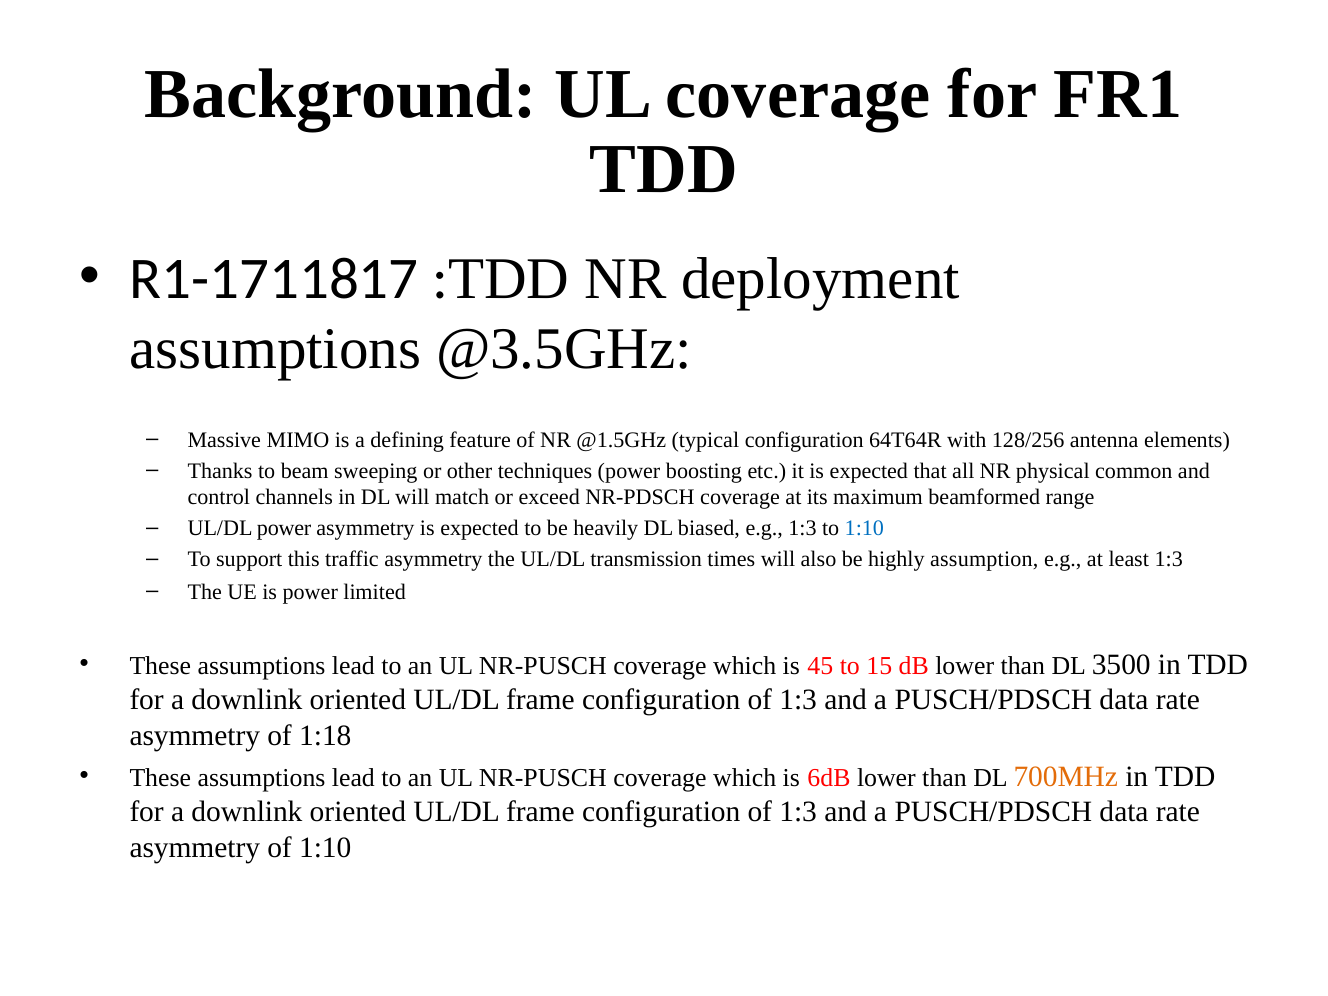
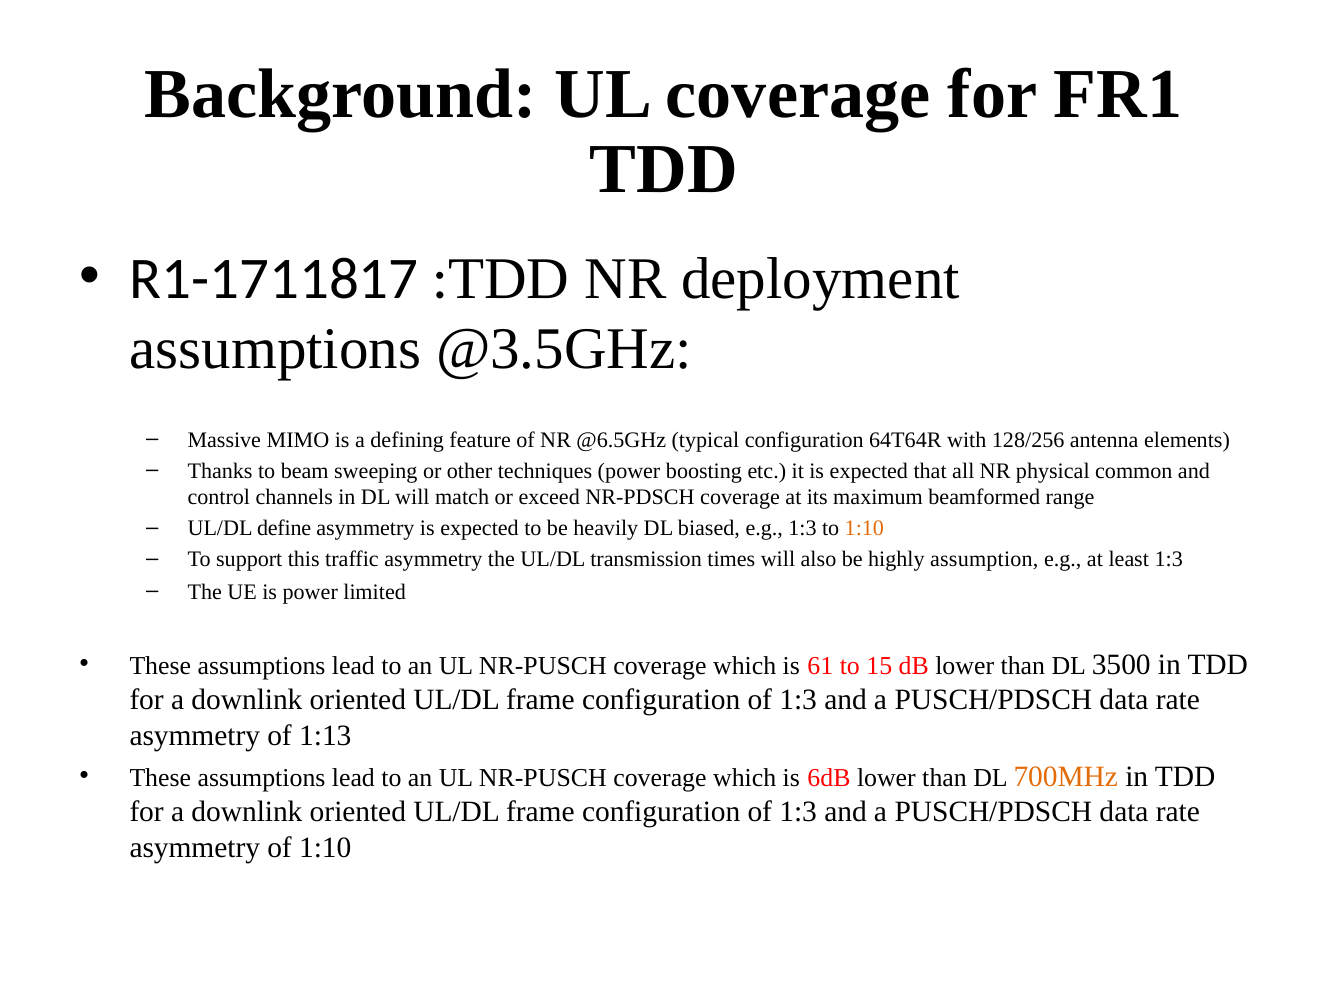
@1.5GHz: @1.5GHz -> @6.5GHz
UL/DL power: power -> define
1:10 at (864, 528) colour: blue -> orange
45: 45 -> 61
1:18: 1:18 -> 1:13
